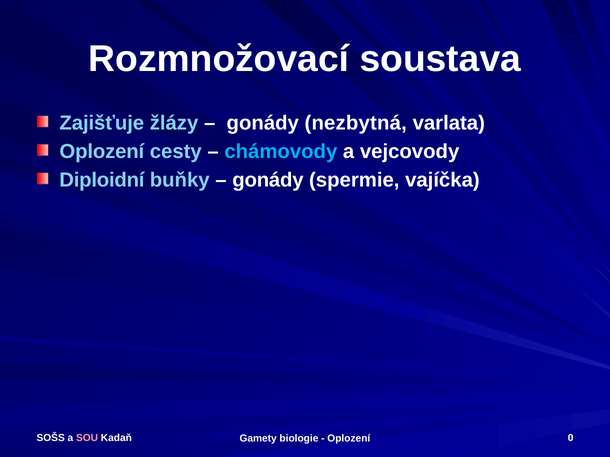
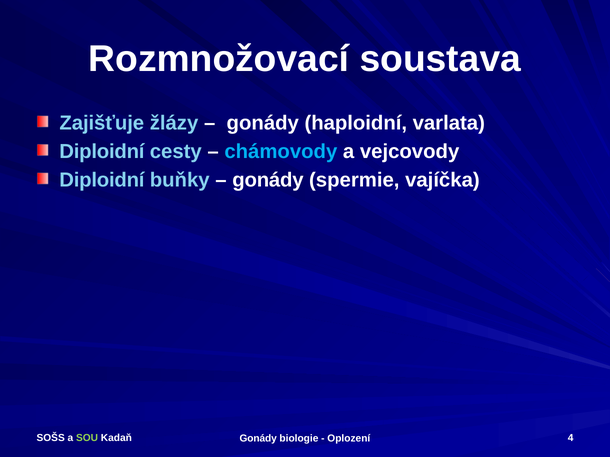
nezbytná: nezbytná -> haploidní
Oplození at (102, 152): Oplození -> Diploidní
SOU colour: pink -> light green
Kadaň Gamety: Gamety -> Gonády
0: 0 -> 4
